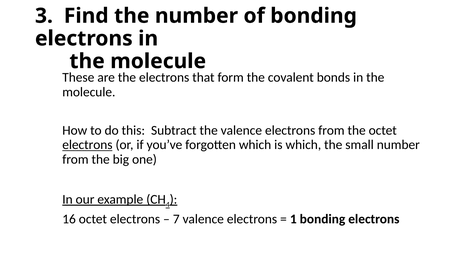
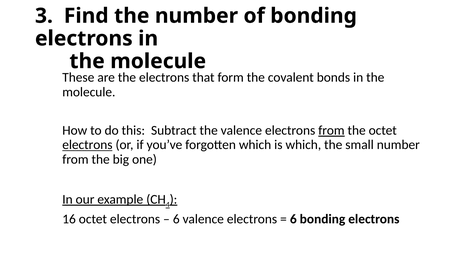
from at (331, 131) underline: none -> present
7 at (176, 219): 7 -> 6
1 at (293, 219): 1 -> 6
